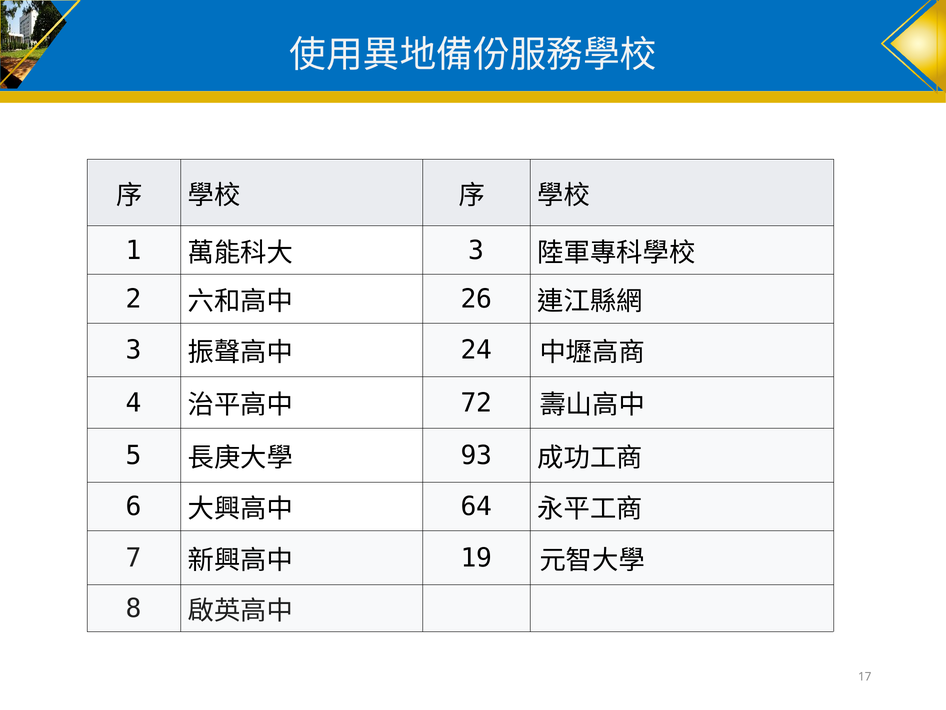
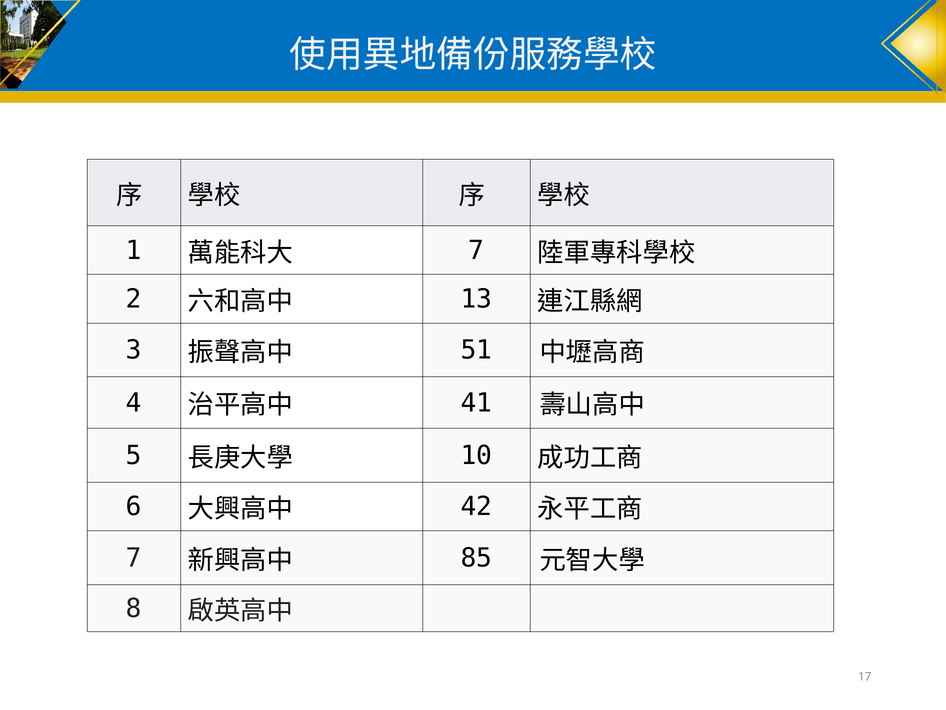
3 at (476, 250): 3 -> 7
26: 26 -> 13
24: 24 -> 51
72: 72 -> 41
93: 93 -> 10
64: 64 -> 42
19: 19 -> 85
